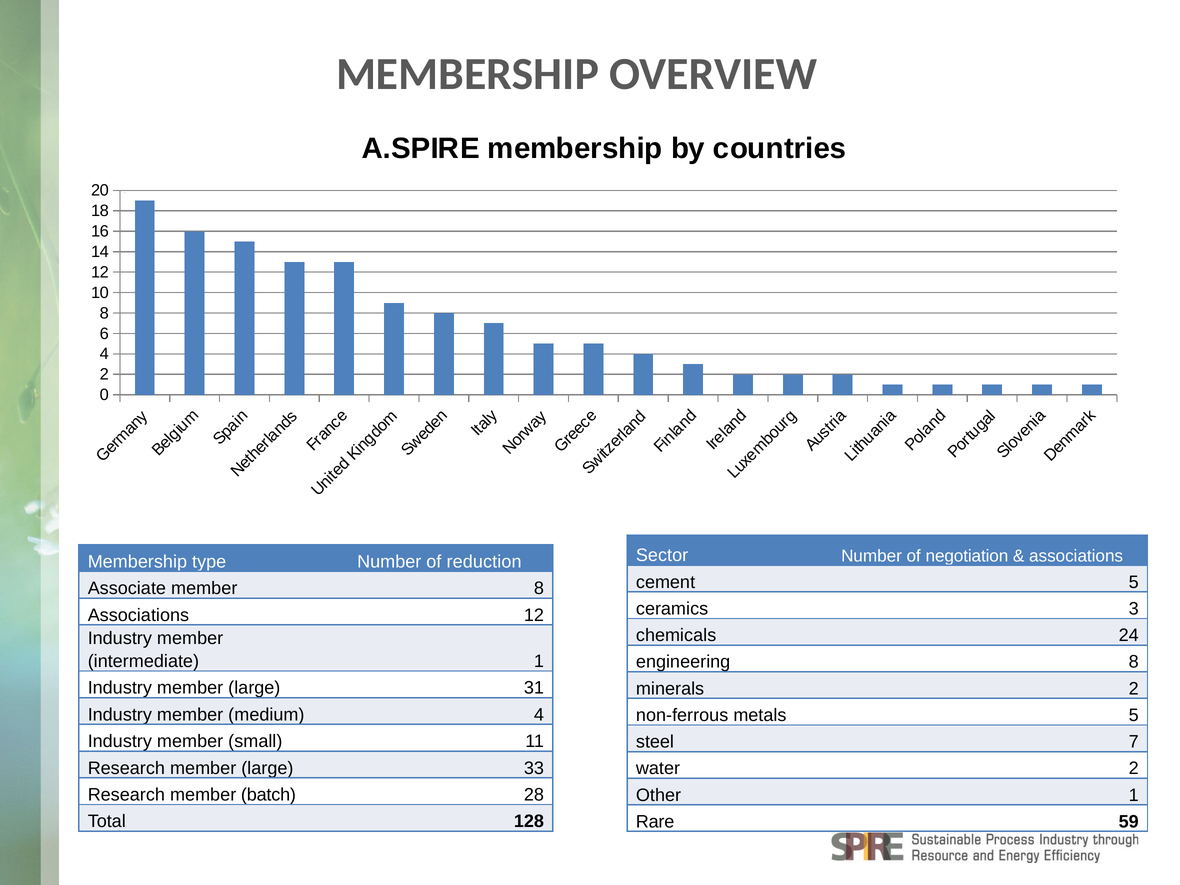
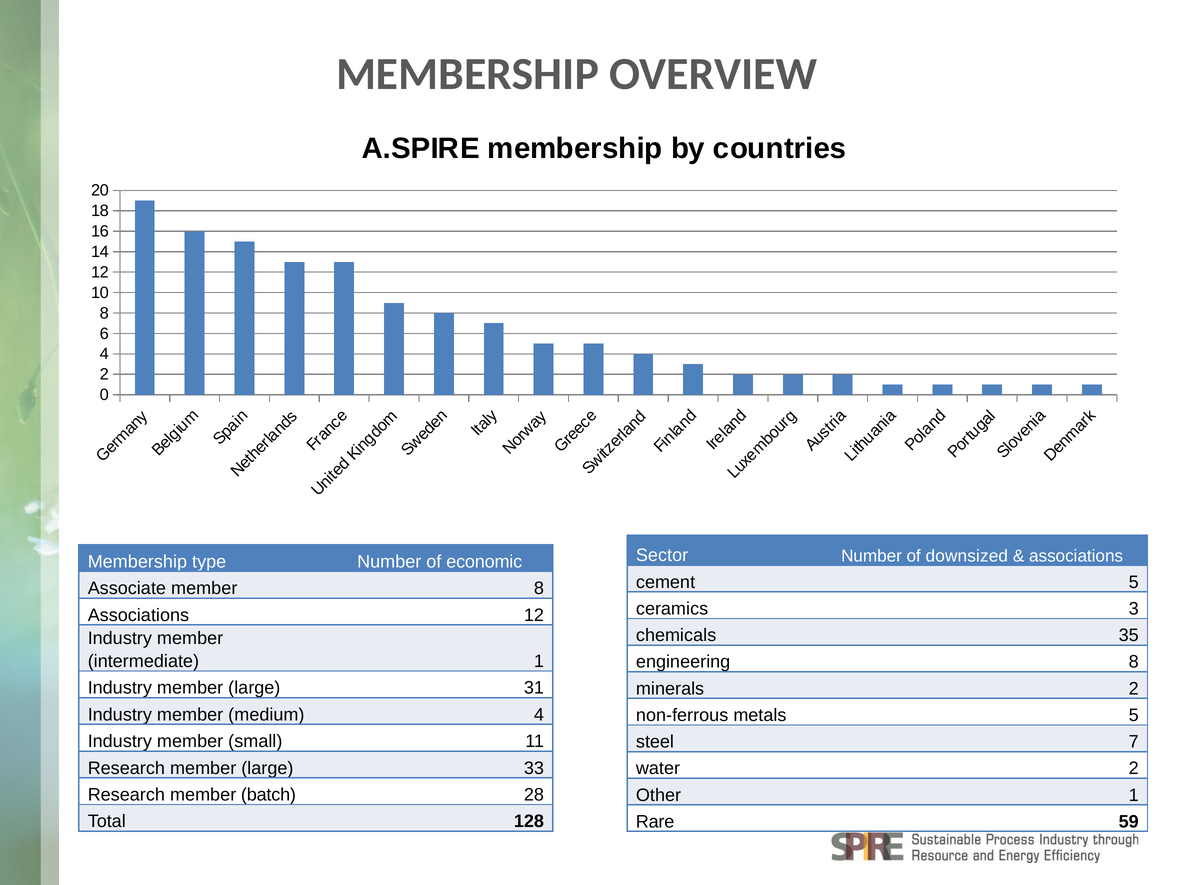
negotiation: negotiation -> downsized
reduction: reduction -> economic
24: 24 -> 35
